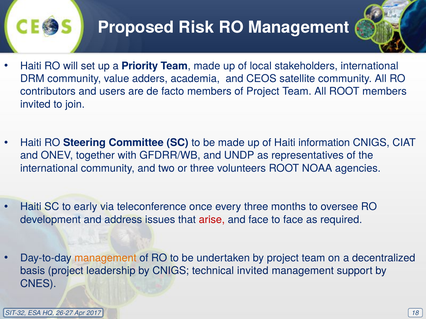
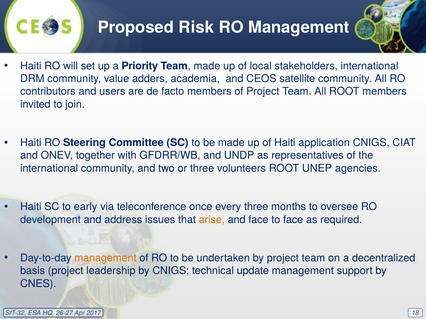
information: information -> application
NOAA: NOAA -> UNEP
arise colour: red -> orange
technical invited: invited -> update
